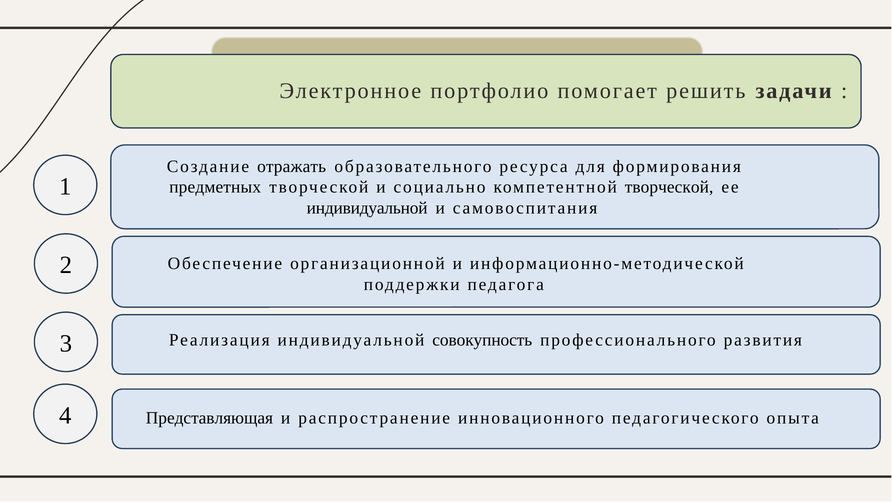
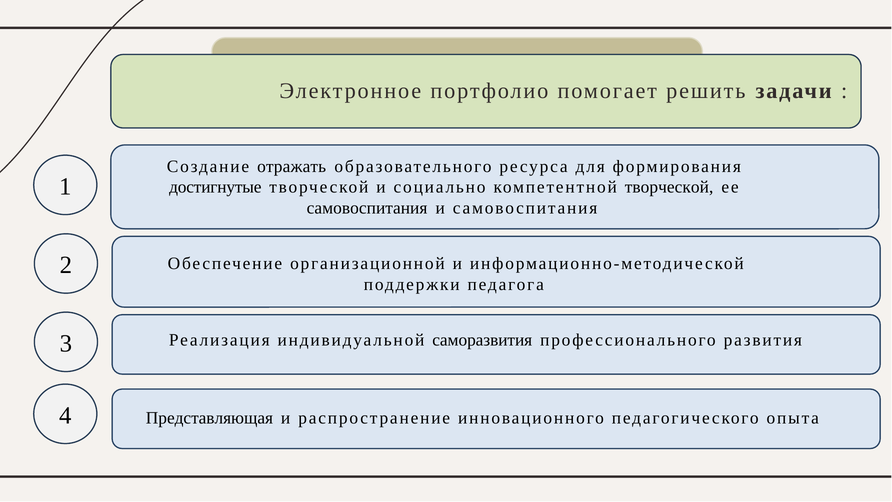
предметных: предметных -> достигнутые
индивидуальной at (367, 208): индивидуальной -> самовоспитания
совокупность: совокупность -> саморазвития
